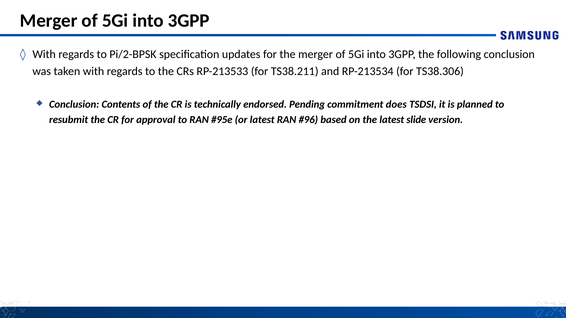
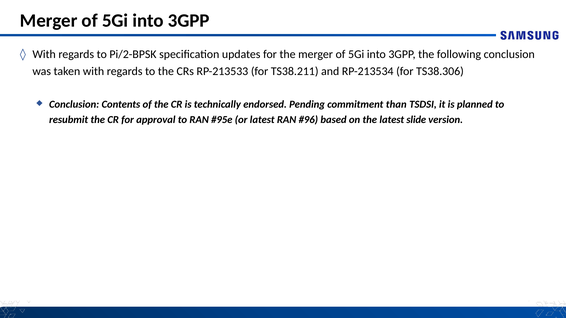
does: does -> than
